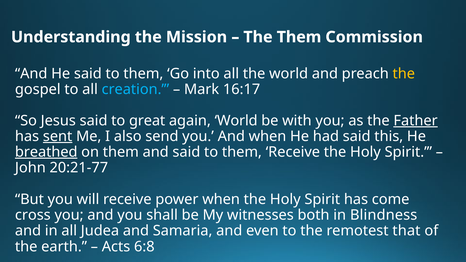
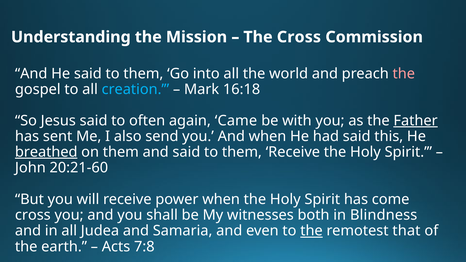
The Them: Them -> Cross
the at (404, 74) colour: yellow -> pink
16:17: 16:17 -> 16:18
great: great -> often
again World: World -> Came
sent underline: present -> none
20:21-77: 20:21-77 -> 20:21-60
the at (311, 231) underline: none -> present
6:8: 6:8 -> 7:8
